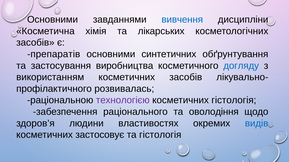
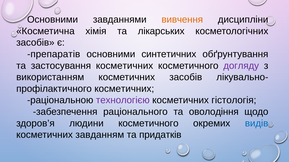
вивчення colour: blue -> orange
застосування виробництва: виробництва -> косметичних
догляду colour: blue -> purple
розвивалась at (124, 89): розвивалась -> косметичних
людини властивостях: властивостях -> косметичного
застосовує: застосовує -> завданням
та гістологія: гістологія -> придатків
